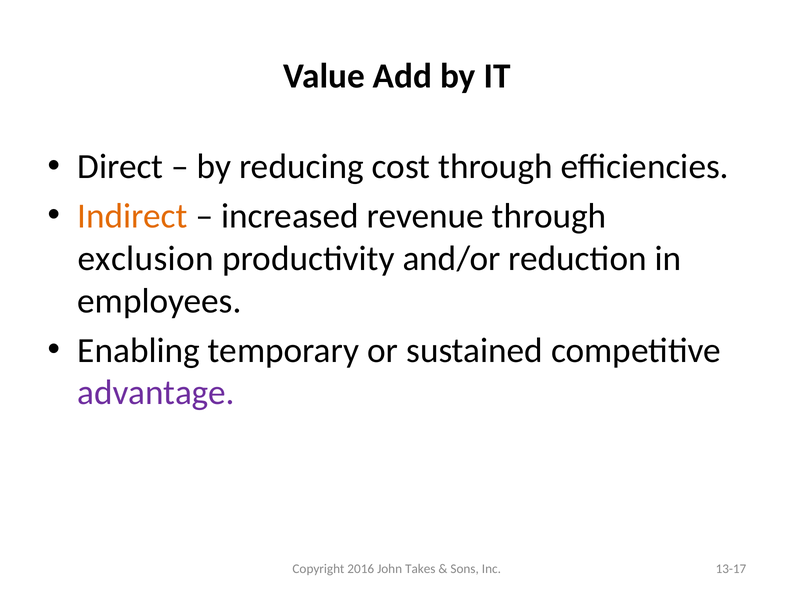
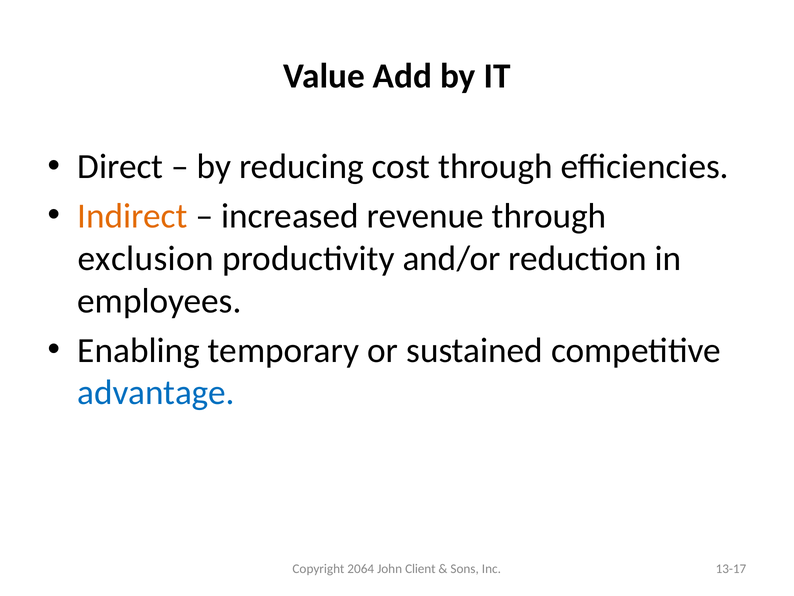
advantage colour: purple -> blue
2016: 2016 -> 2064
Takes: Takes -> Client
